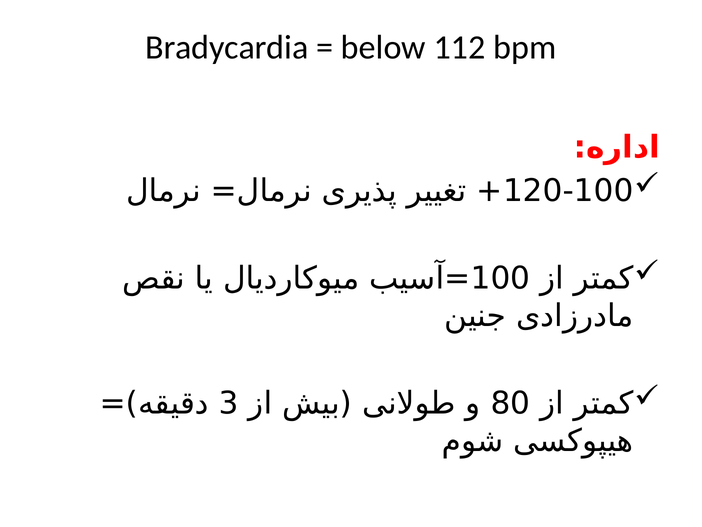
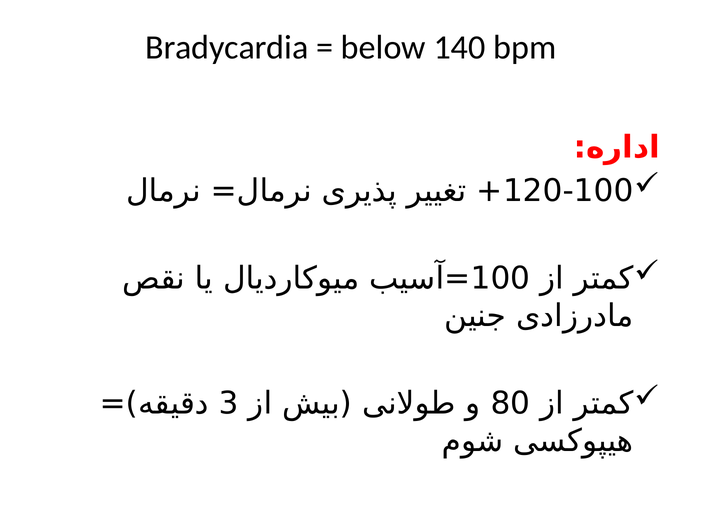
112: 112 -> 140
